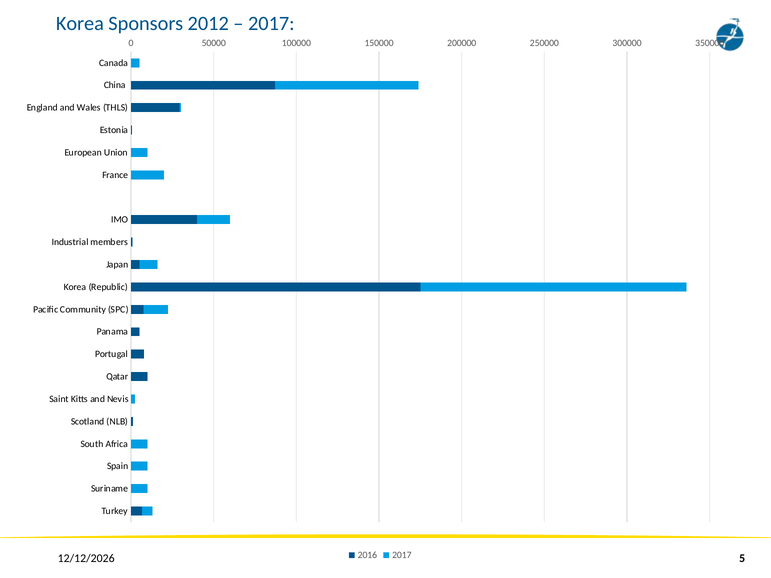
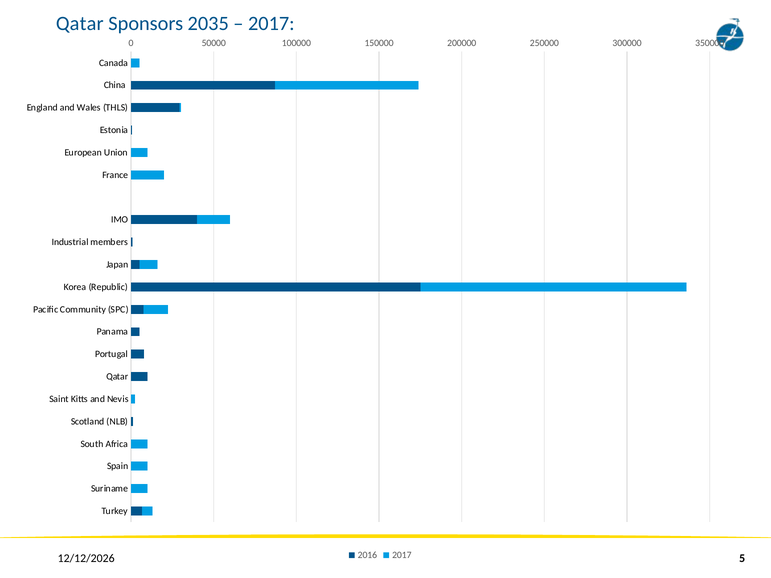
Korea at (80, 23): Korea -> Qatar
2012: 2012 -> 2035
